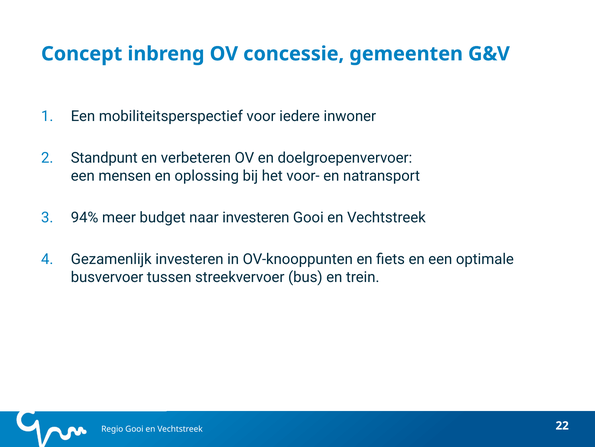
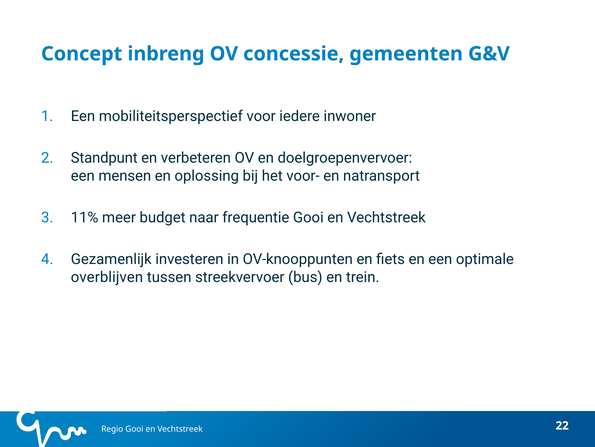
94%: 94% -> 11%
naar investeren: investeren -> frequentie
busvervoer: busvervoer -> overblijven
